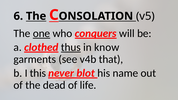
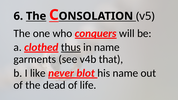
one underline: present -> none
in know: know -> name
this: this -> like
